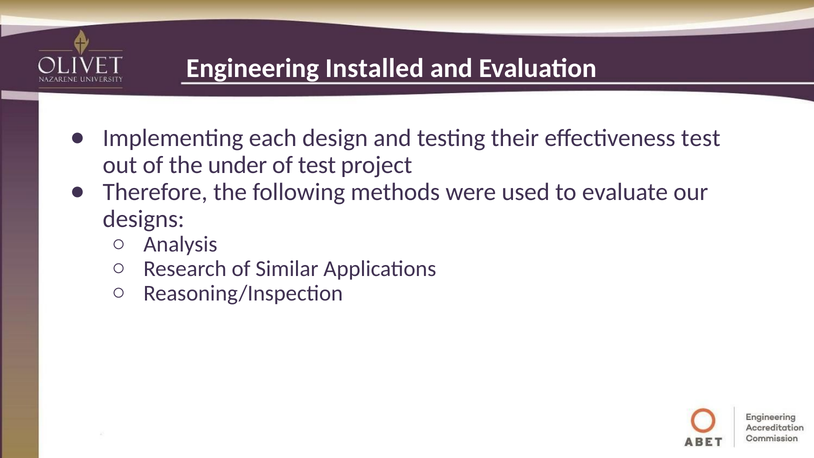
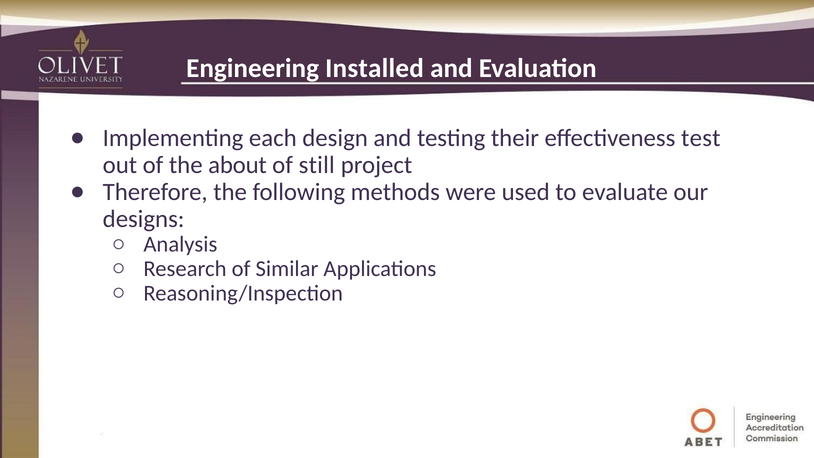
under: under -> about
of test: test -> still
